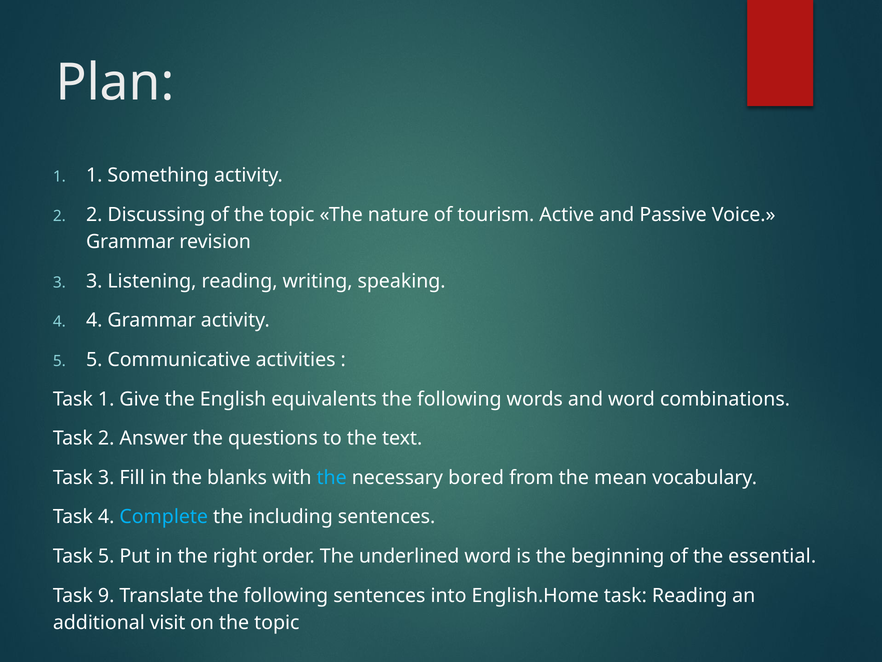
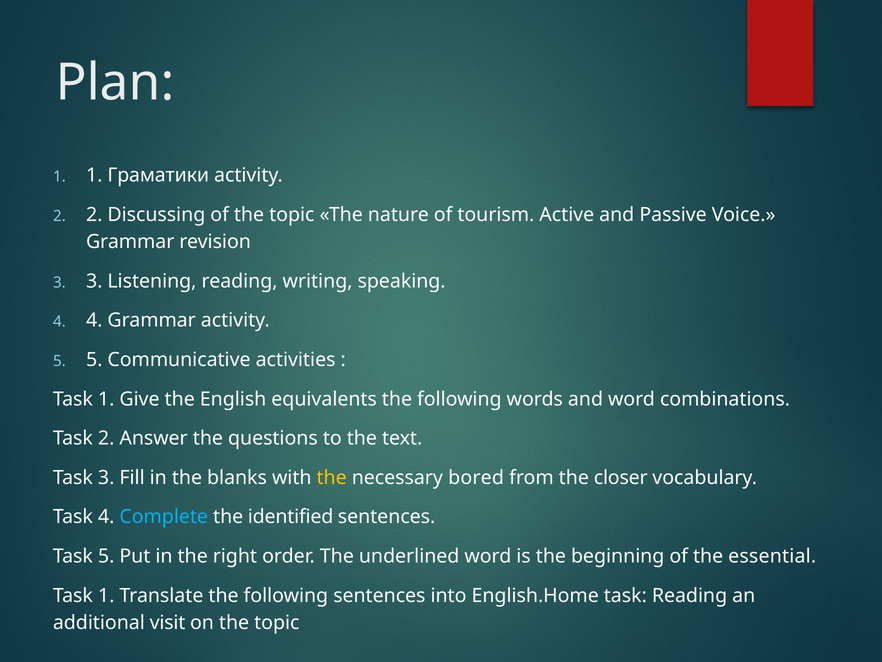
Something: Something -> Граматики
the at (332, 477) colour: light blue -> yellow
mean: mean -> closer
including: including -> identified
9 at (106, 595): 9 -> 1
